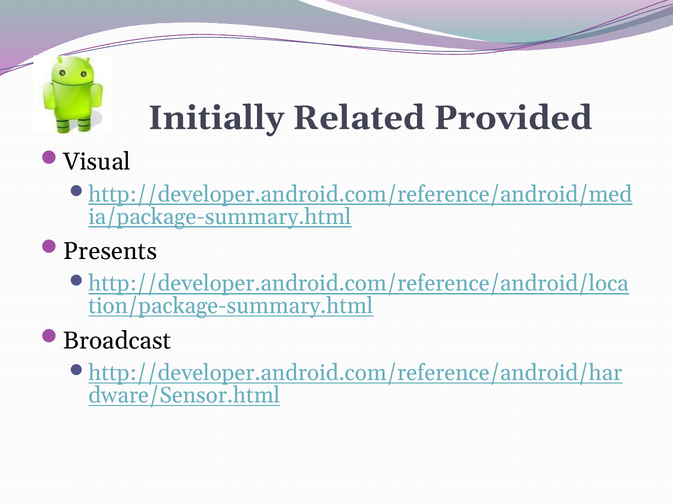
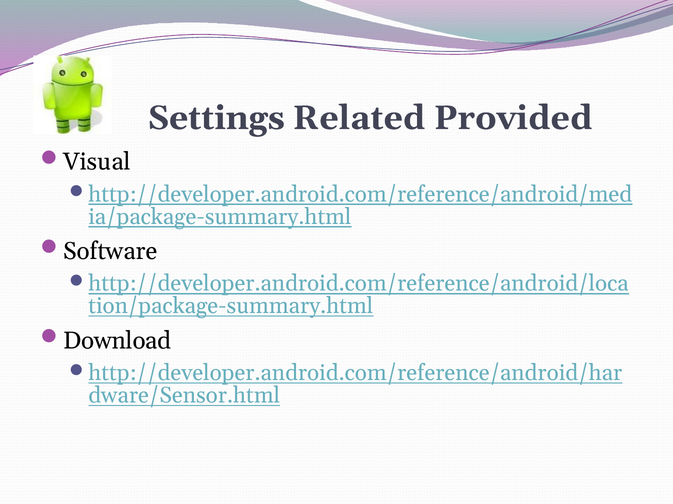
Initially: Initially -> Settings
Presents: Presents -> Software
Broadcast: Broadcast -> Download
